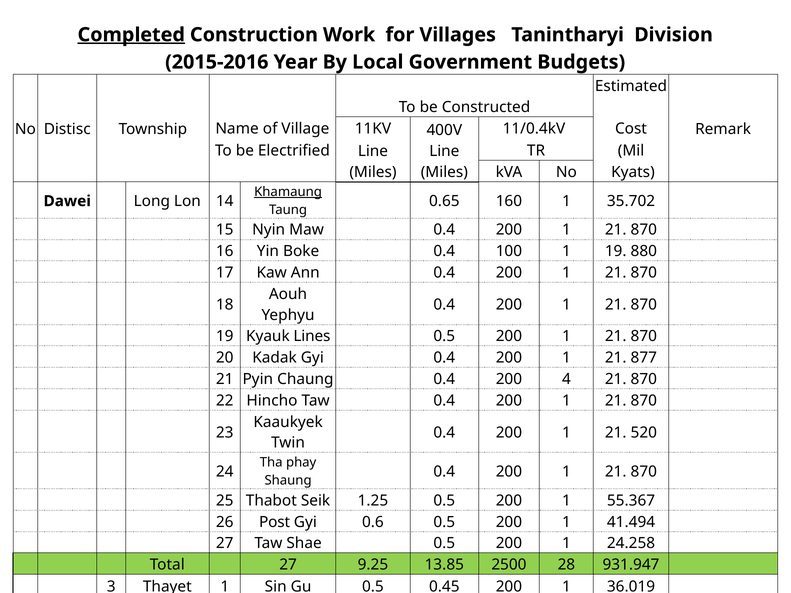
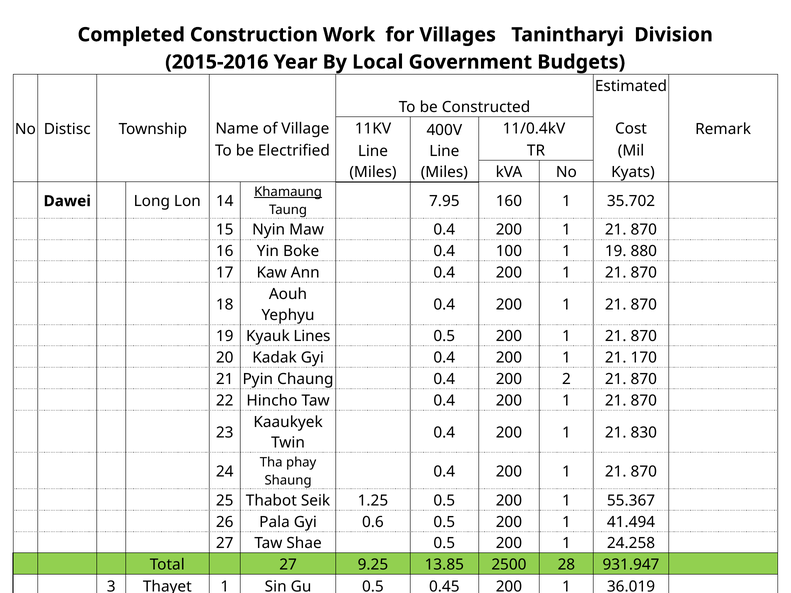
Completed underline: present -> none
0.65: 0.65 -> 7.95
877: 877 -> 170
200 4: 4 -> 2
520: 520 -> 830
Post: Post -> Pala
